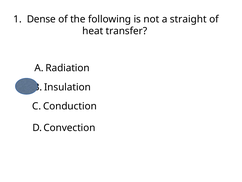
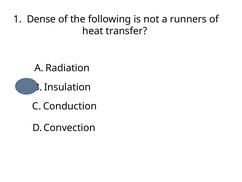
straight: straight -> runners
